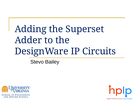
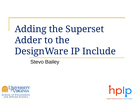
Circuits: Circuits -> Include
